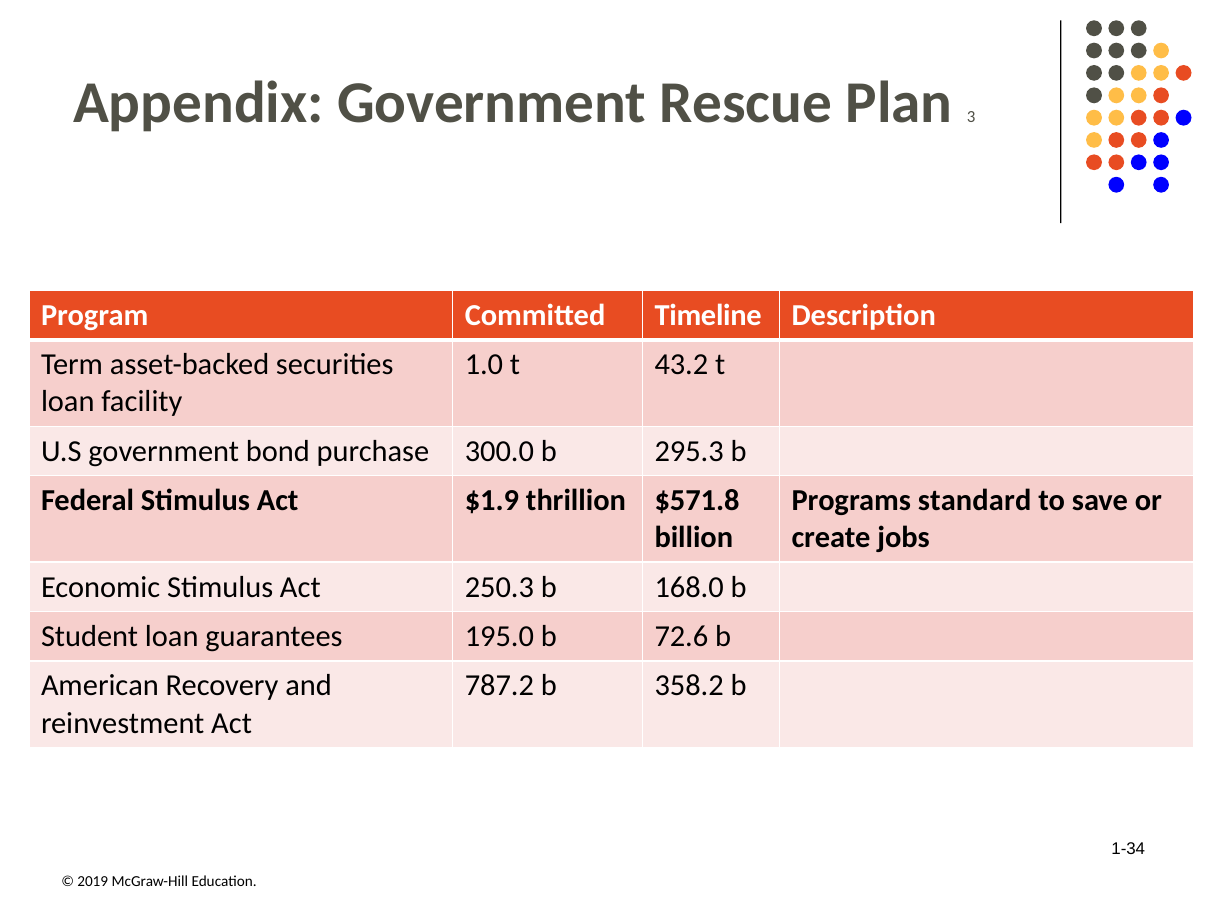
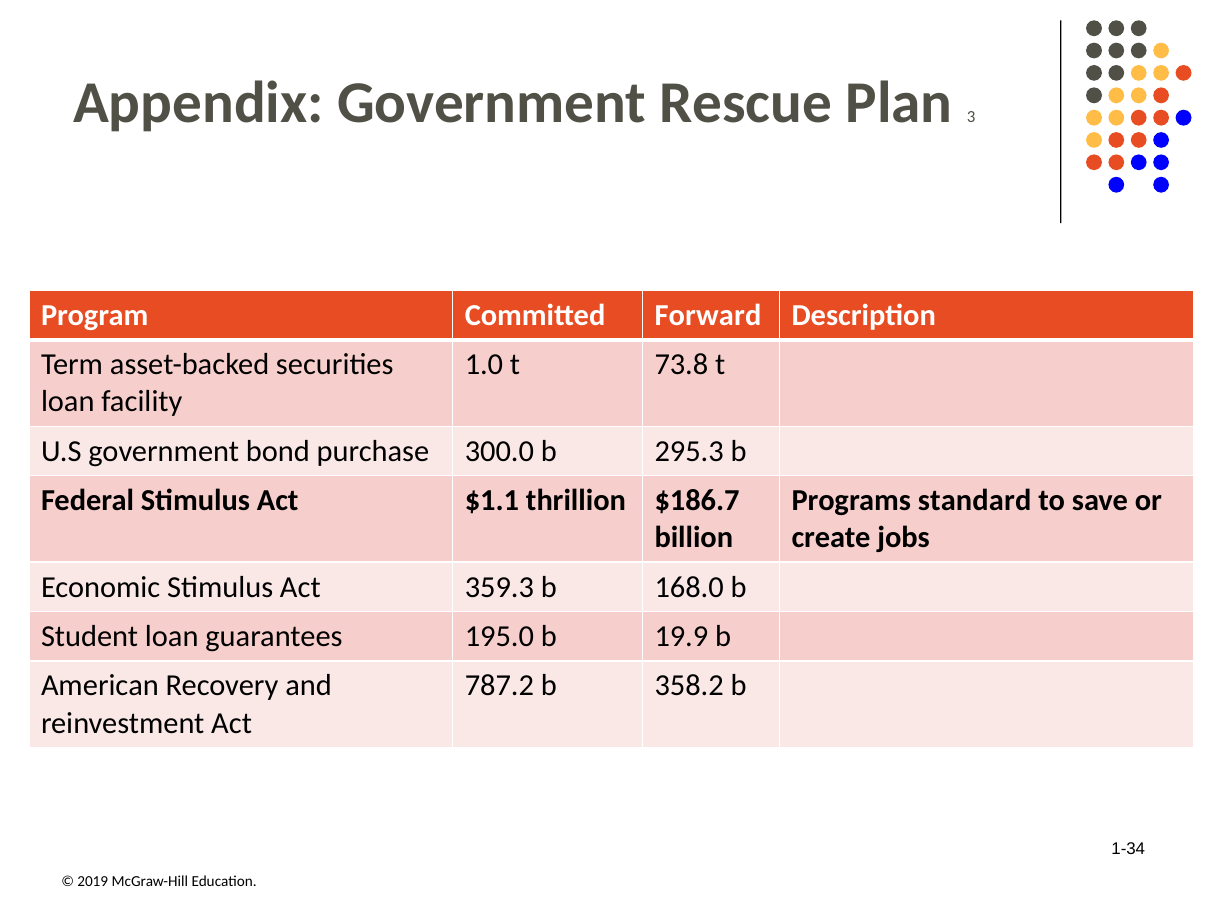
Timeline: Timeline -> Forward
43.2: 43.2 -> 73.8
$1.9: $1.9 -> $1.1
$571.8: $571.8 -> $186.7
250.3: 250.3 -> 359.3
72.6: 72.6 -> 19.9
